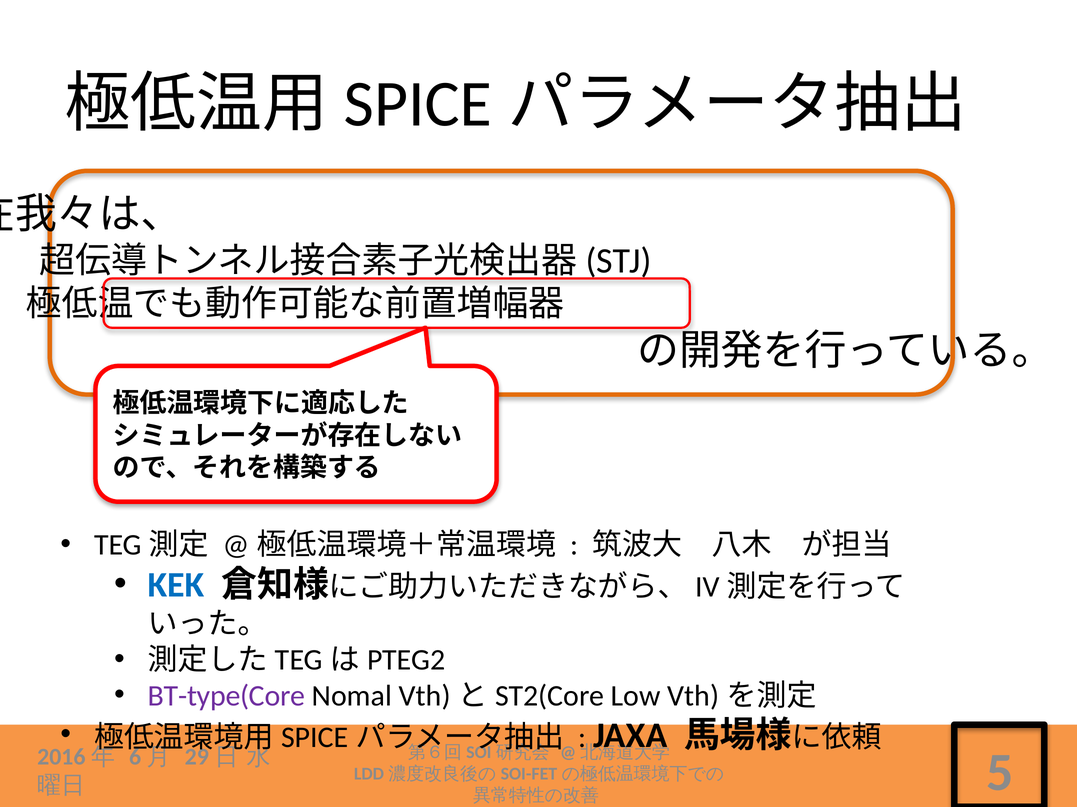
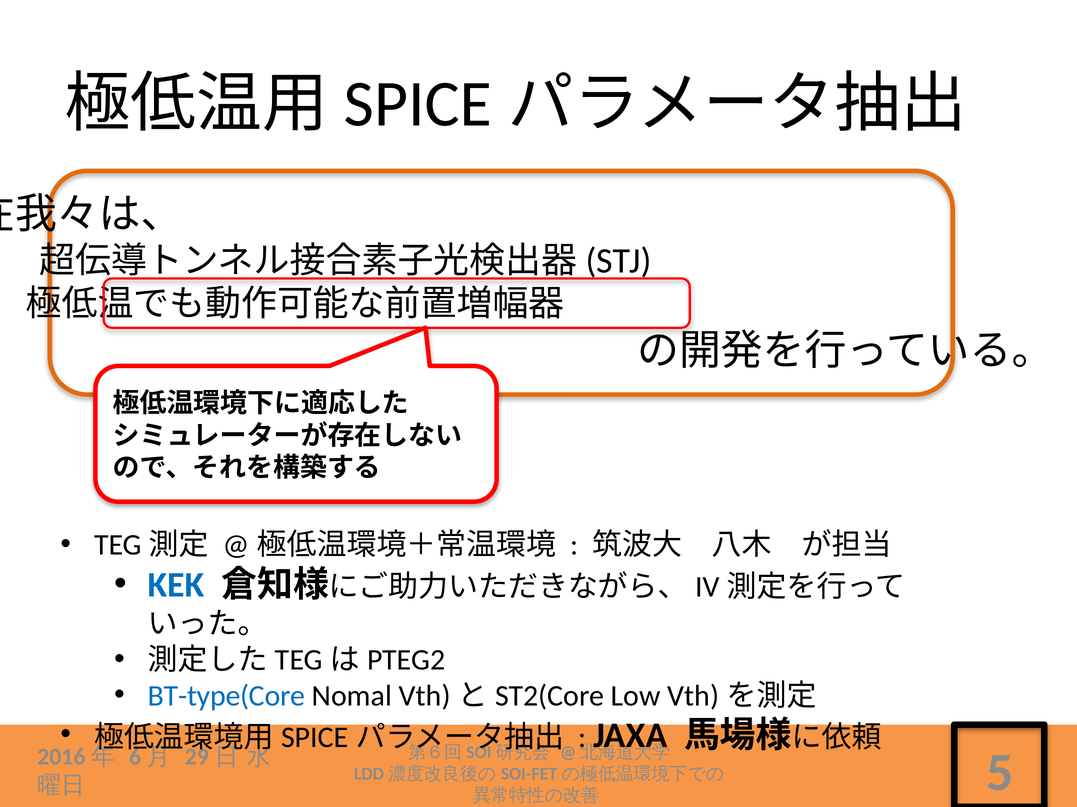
BT-type(Core colour: purple -> blue
